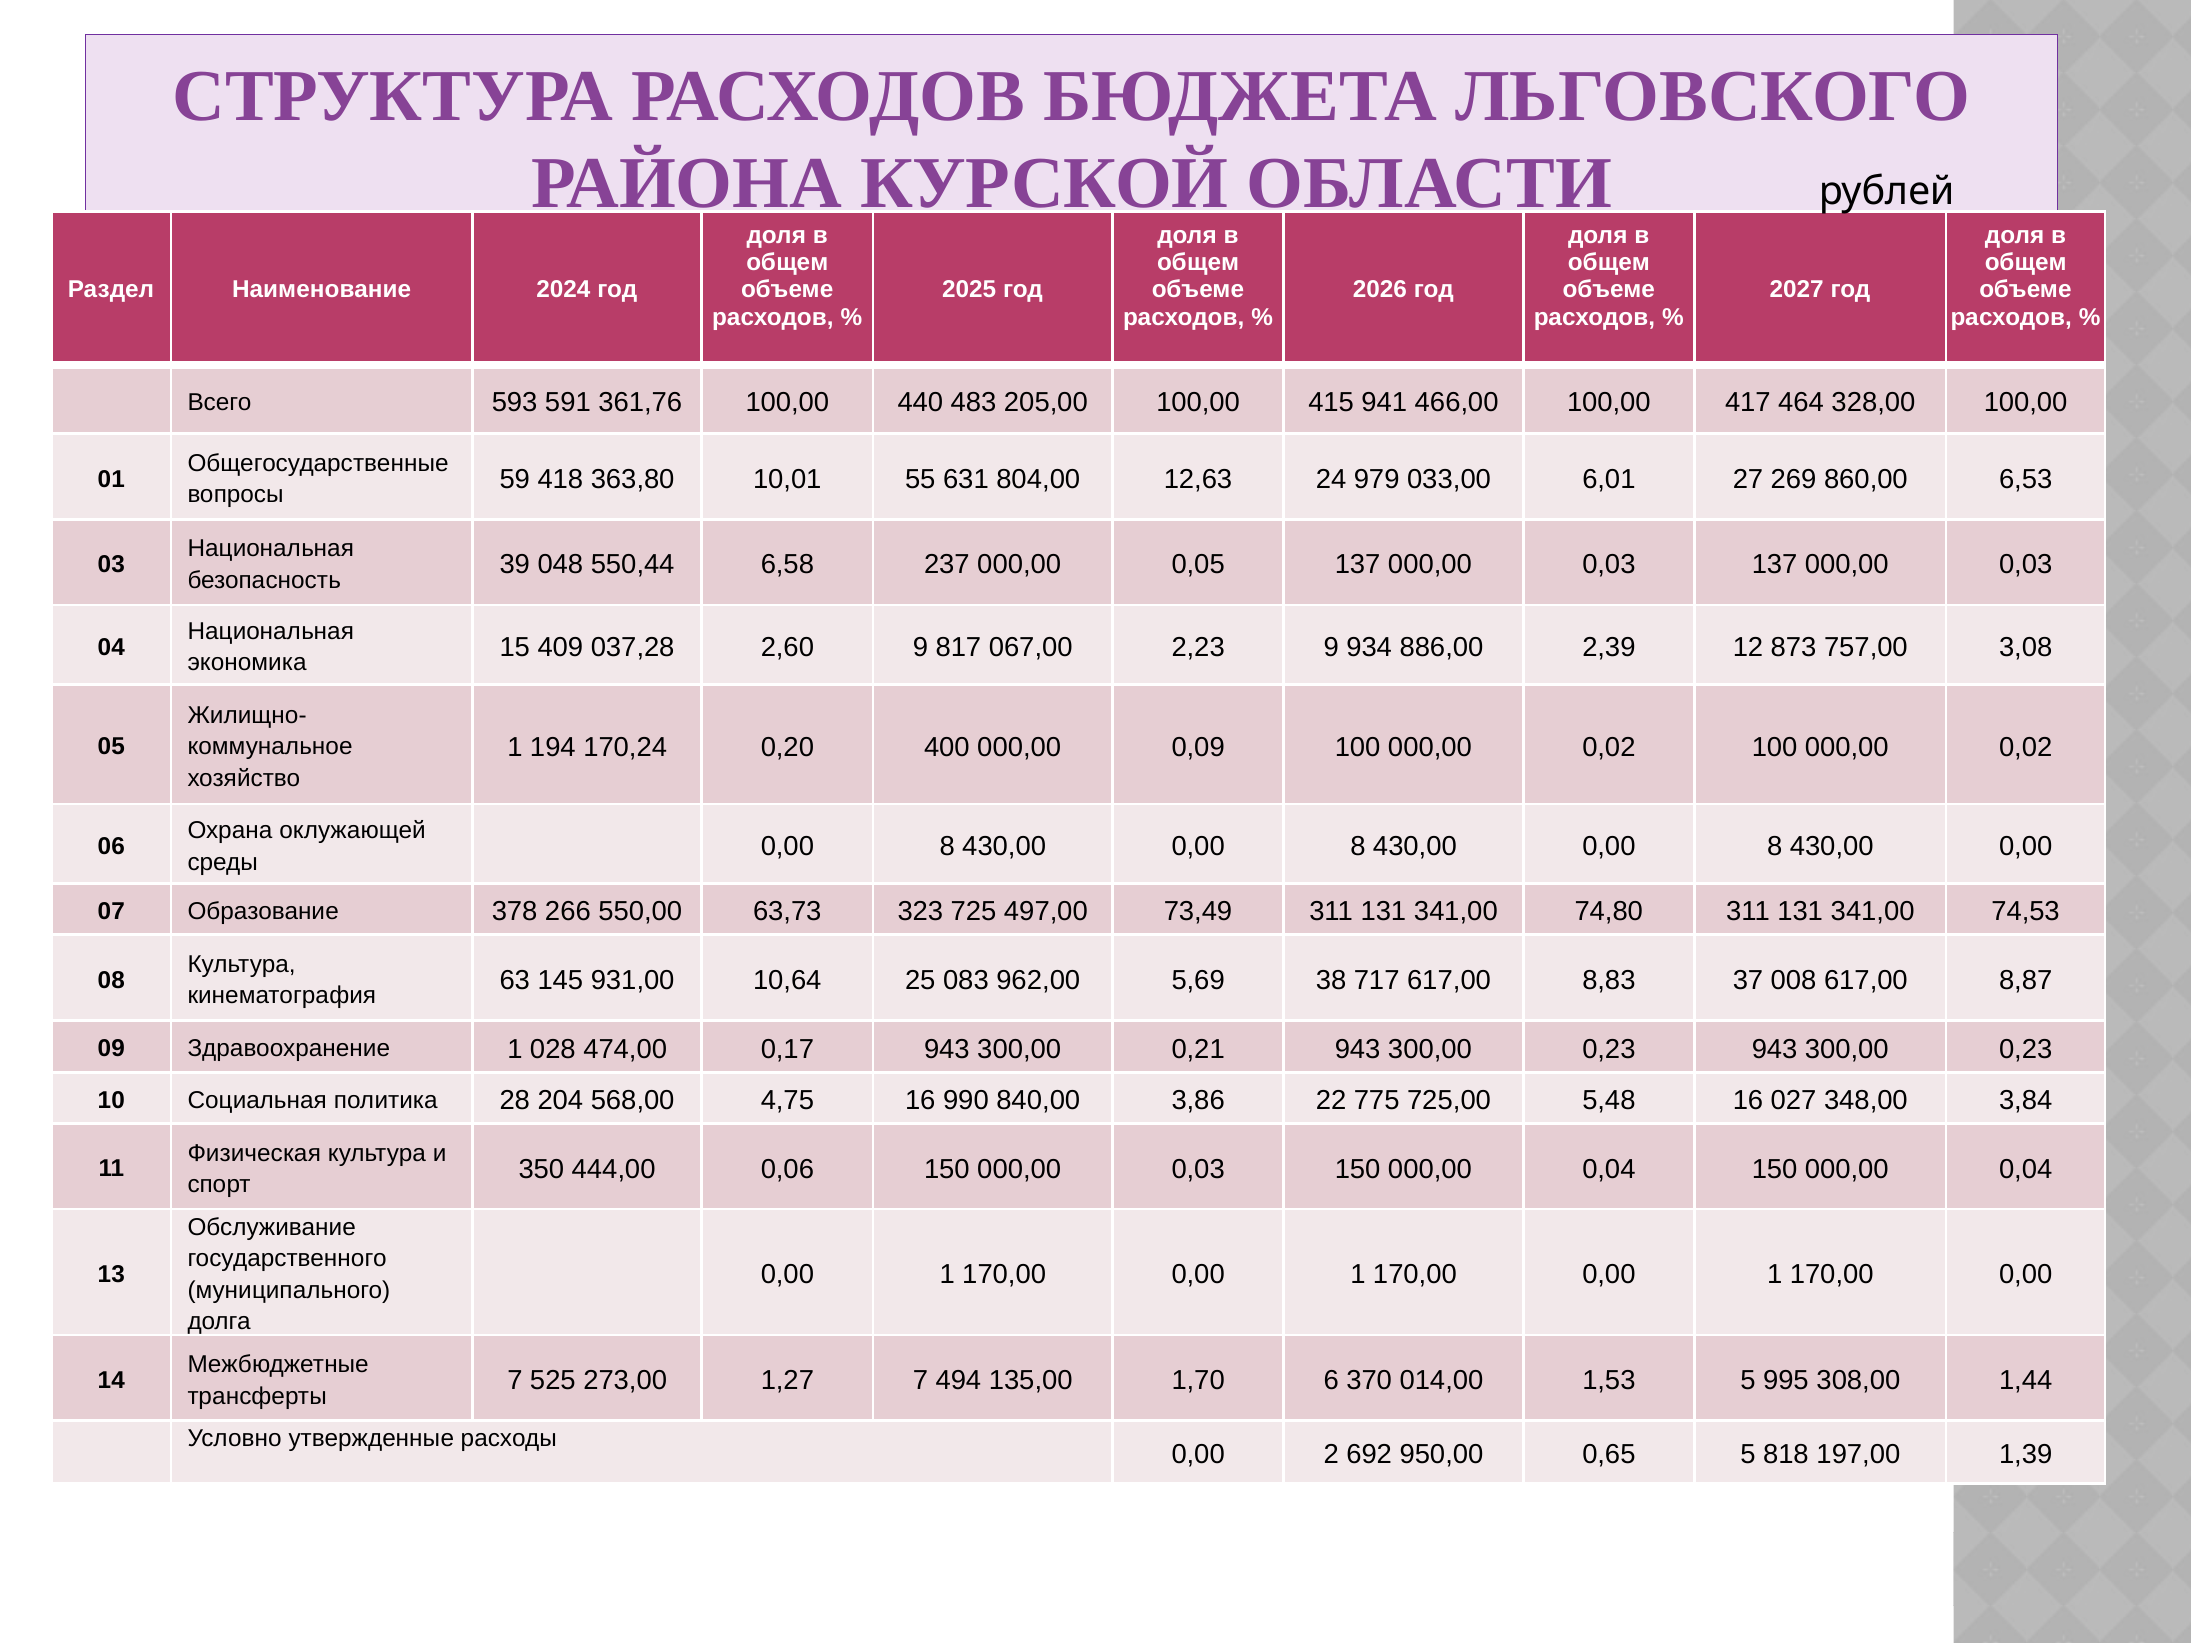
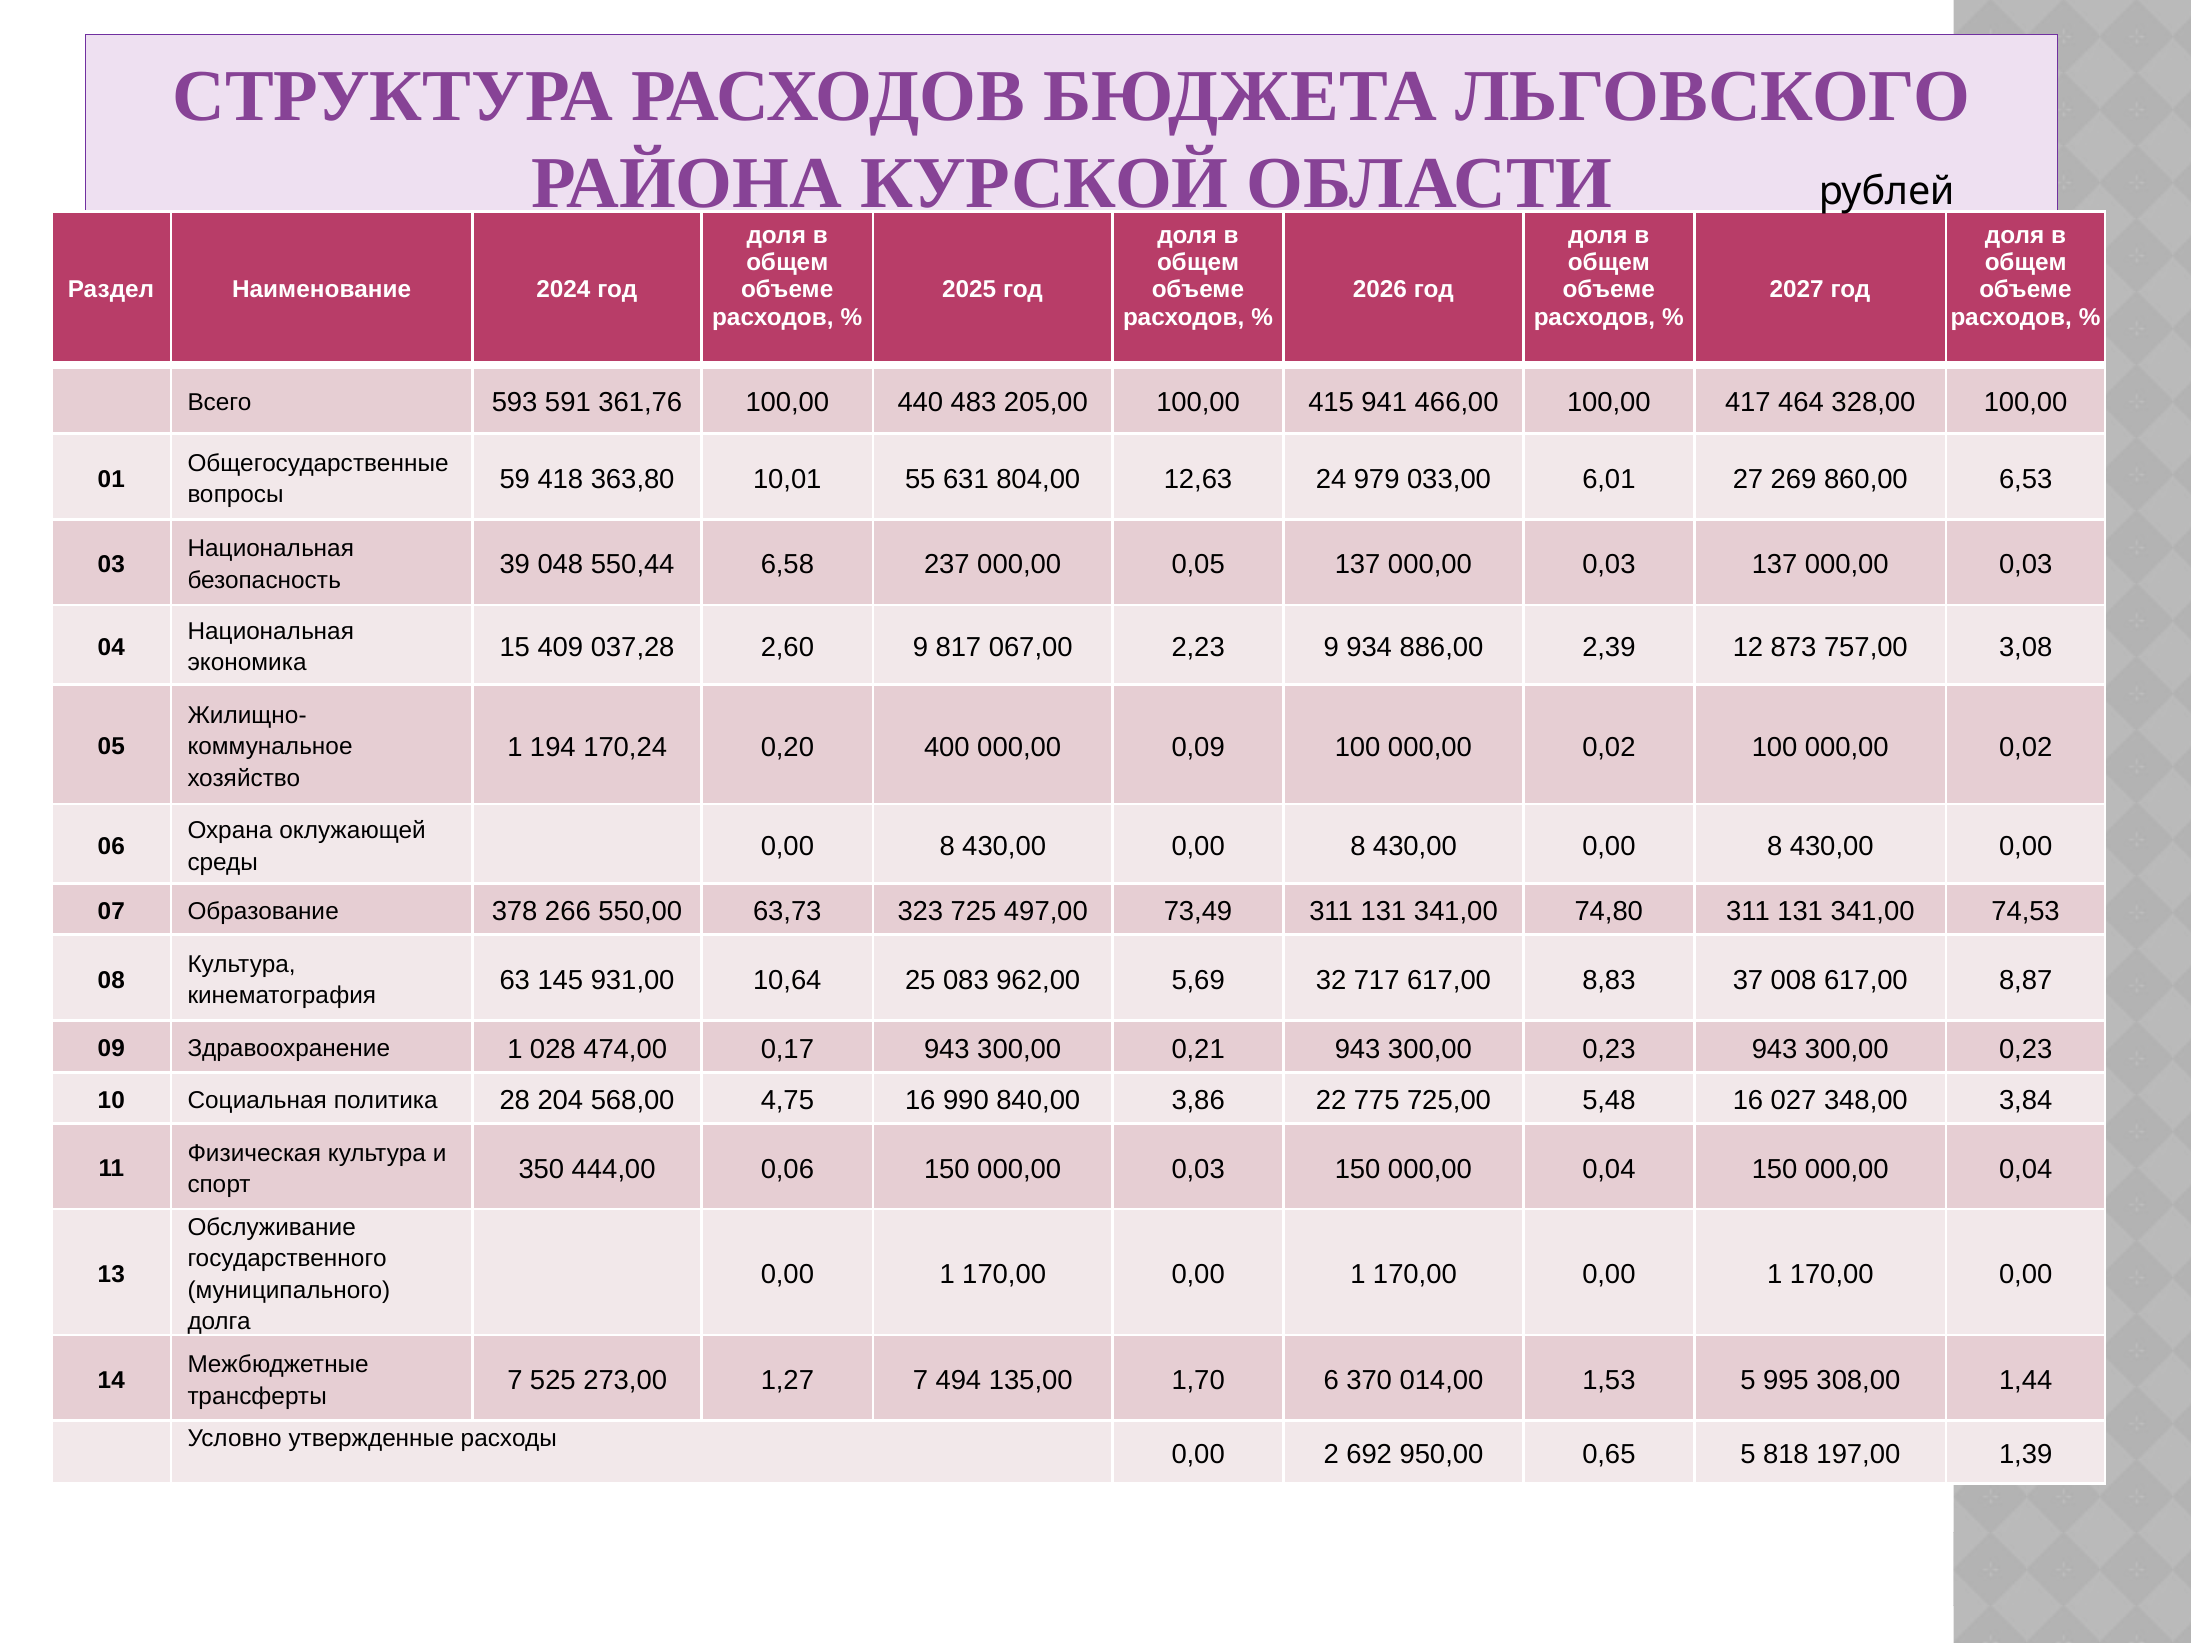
38: 38 -> 32
